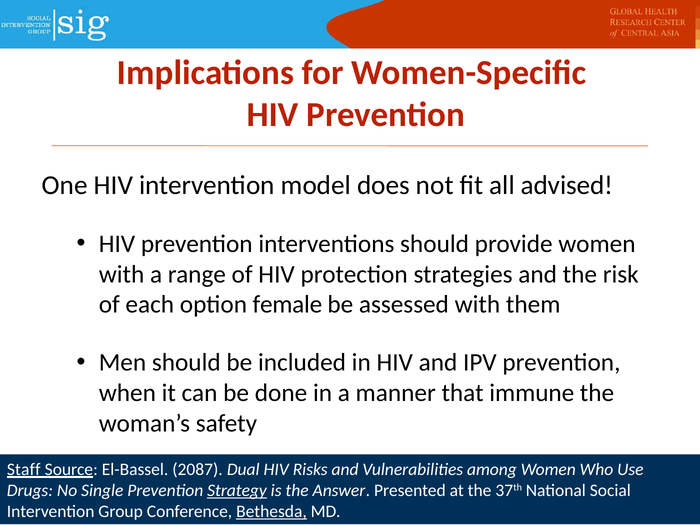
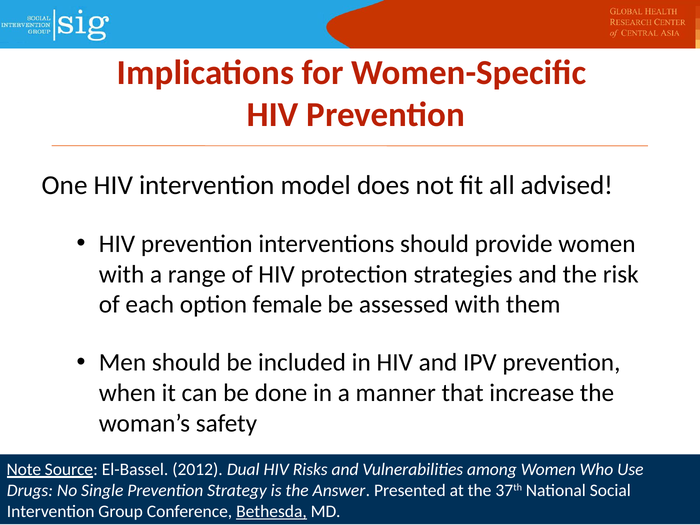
immune: immune -> increase
Staff: Staff -> Note
2087: 2087 -> 2012
Strategy underline: present -> none
